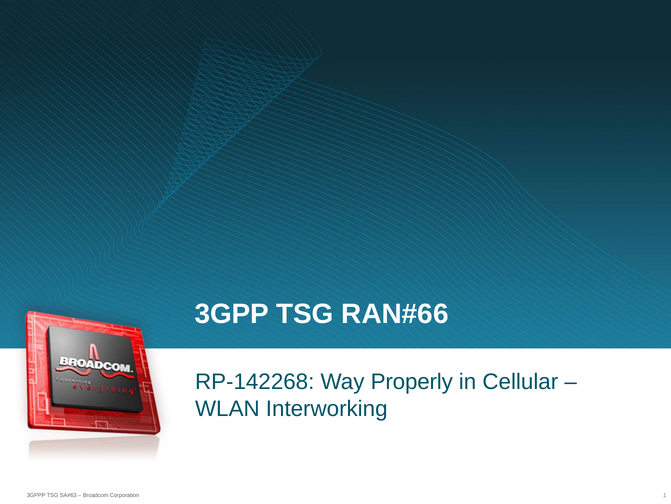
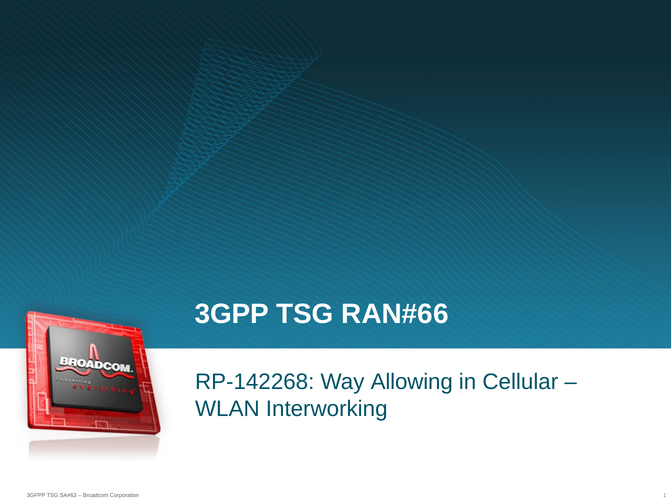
Properly: Properly -> Allowing
